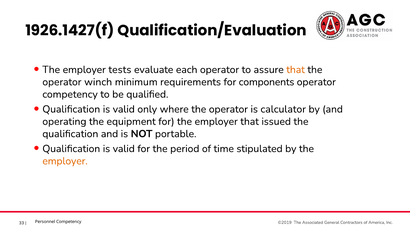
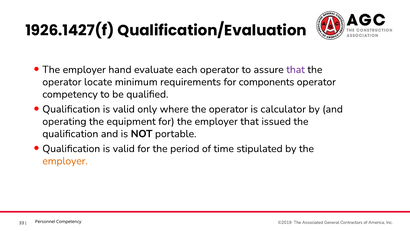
tests: tests -> hand
that at (296, 70) colour: orange -> purple
winch: winch -> locate
